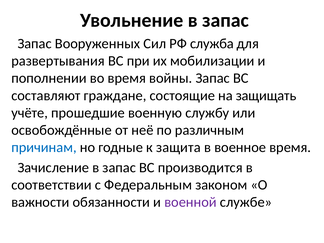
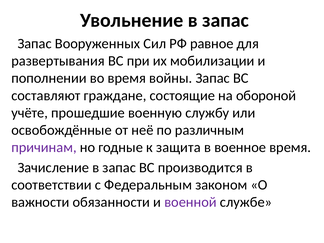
служба: служба -> равное
защищать: защищать -> обороной
причинам colour: blue -> purple
